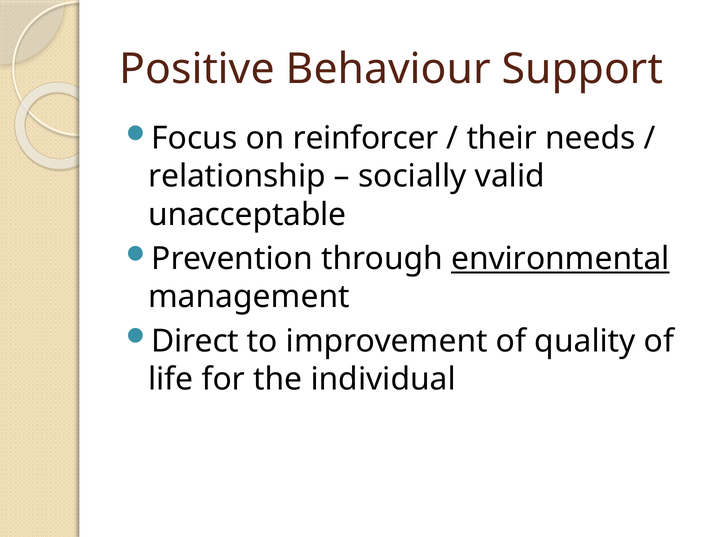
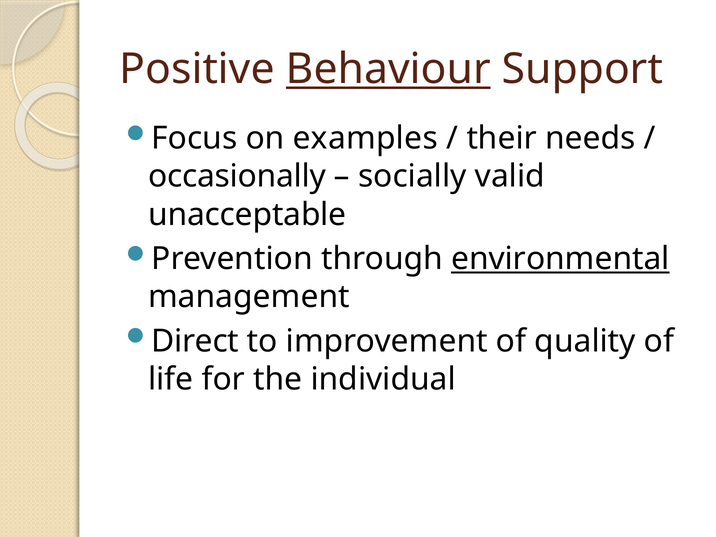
Behaviour underline: none -> present
reinforcer: reinforcer -> examples
relationship: relationship -> occasionally
